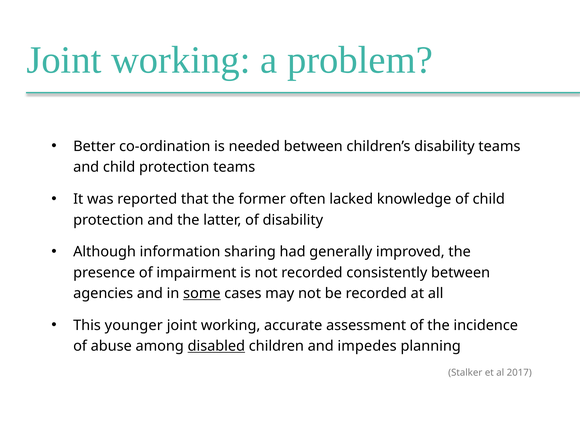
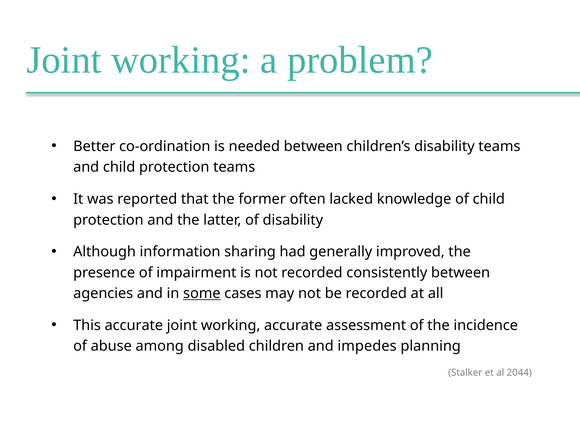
This younger: younger -> accurate
disabled underline: present -> none
2017: 2017 -> 2044
